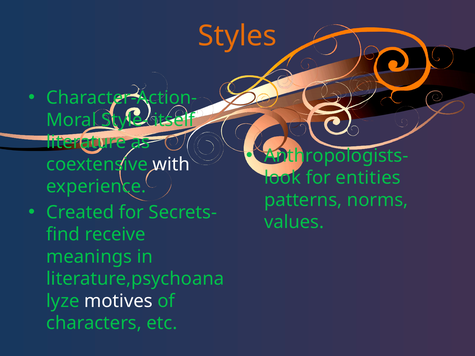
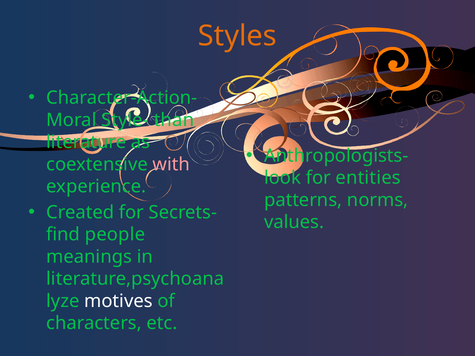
itself: itself -> than
with colour: white -> pink
receive: receive -> people
